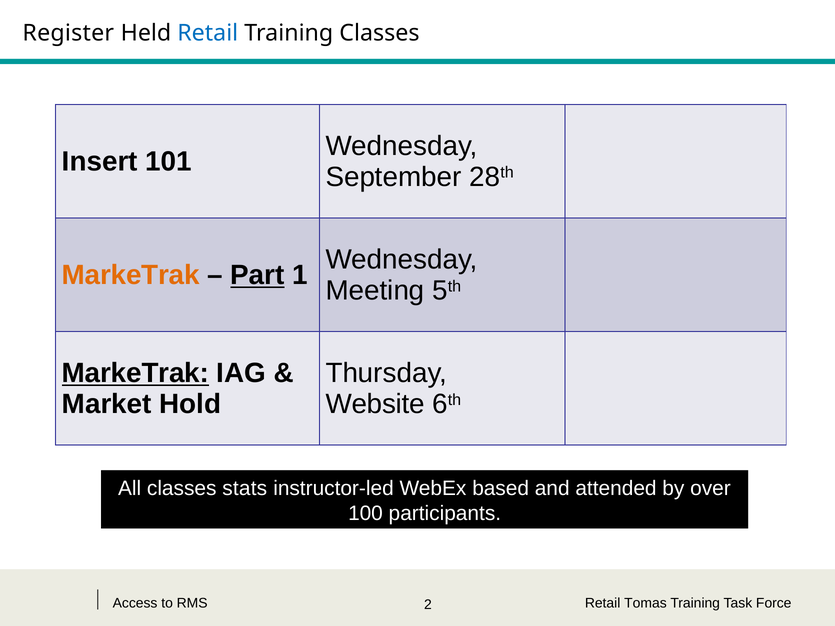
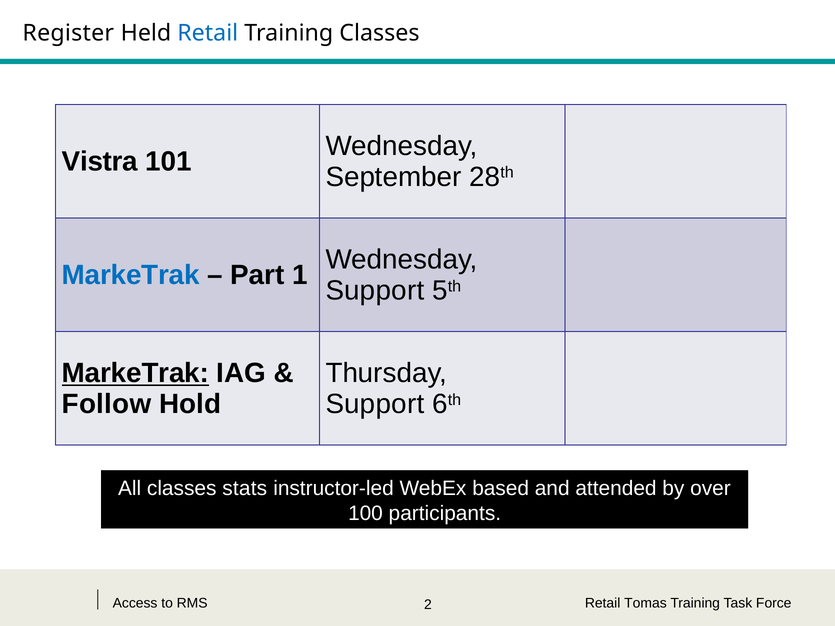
Insert: Insert -> Vistra
MarkeTrak at (131, 275) colour: orange -> blue
Part underline: present -> none
Meeting at (375, 291): Meeting -> Support
Market: Market -> Follow
Website at (375, 404): Website -> Support
